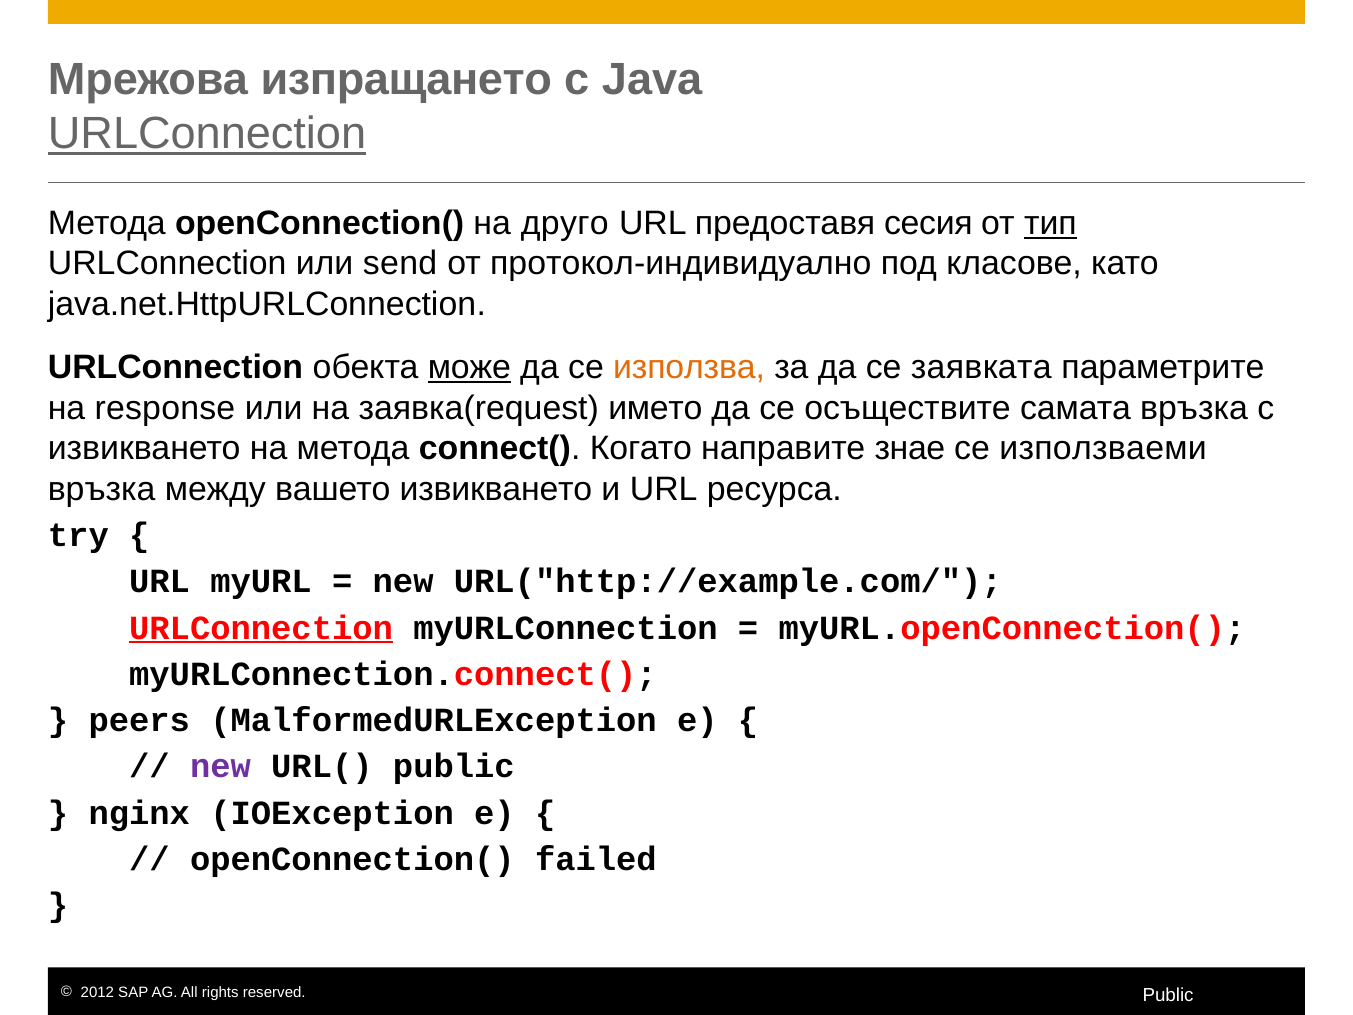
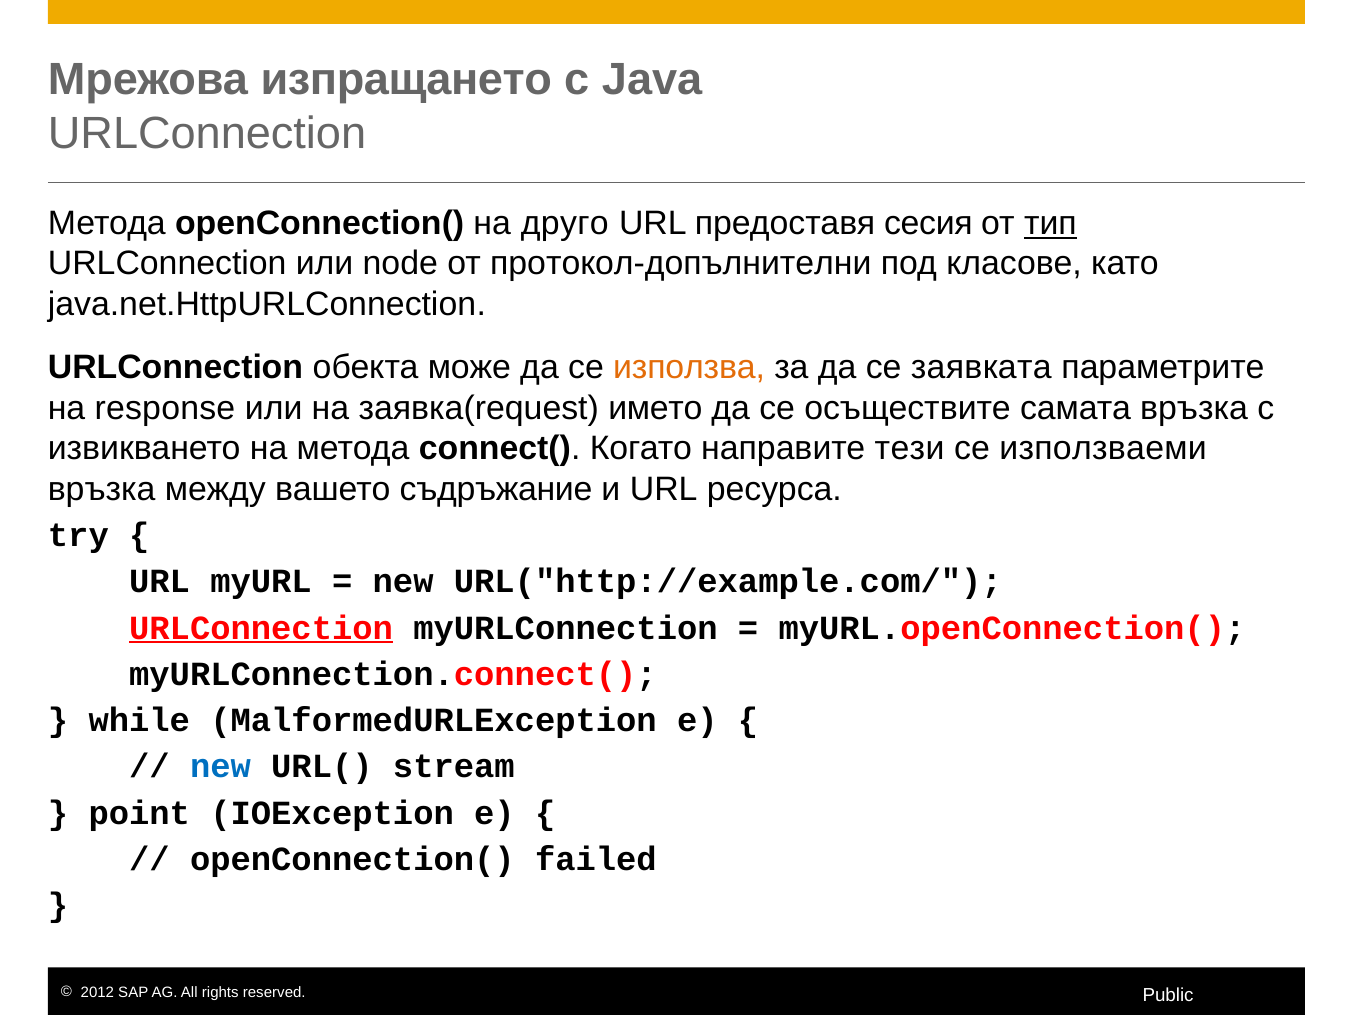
URLConnection at (207, 134) underline: present -> none
send: send -> node
протокол-индивидуално: протокол-индивидуално -> протокол-допълнителни
може underline: present -> none
знае: знае -> тези
вашето извикването: извикването -> съдръжание
peers: peers -> while
new at (220, 766) colour: purple -> blue
URL( public: public -> stream
nginx: nginx -> point
